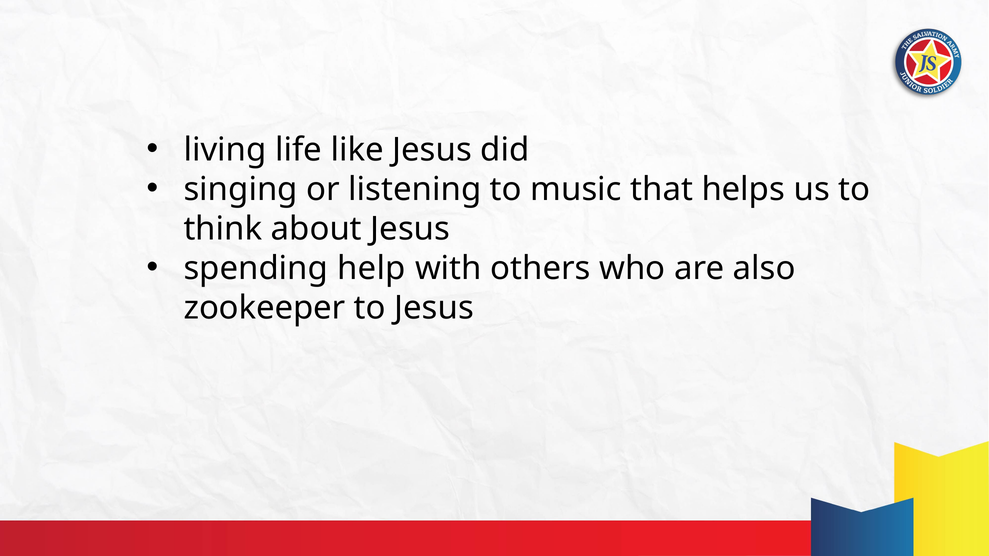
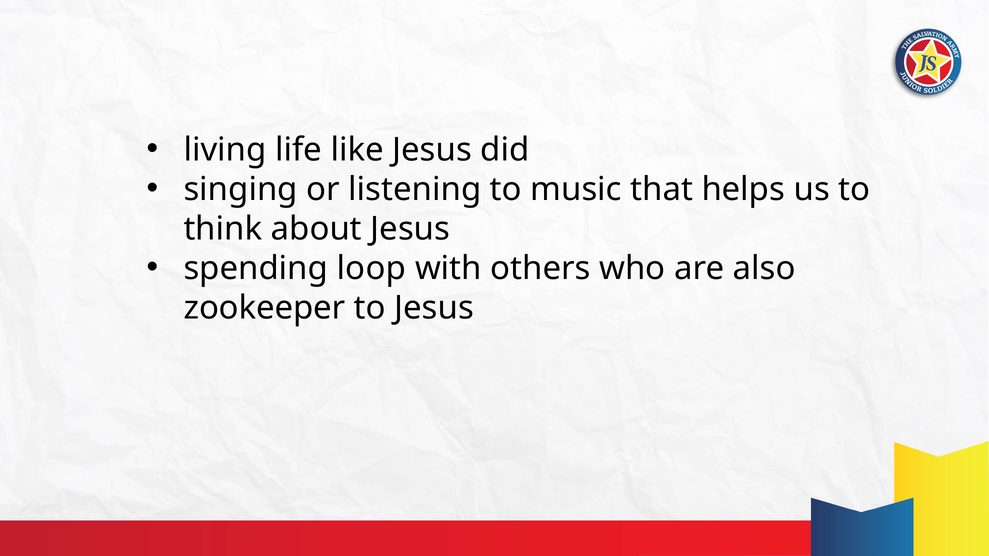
help: help -> loop
